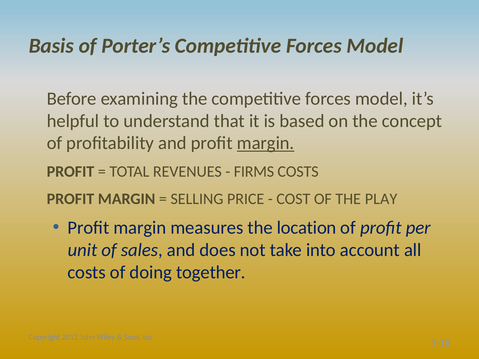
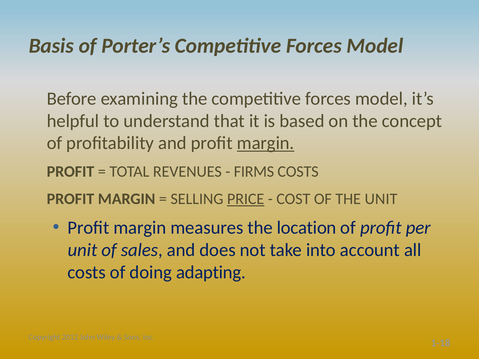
PRICE underline: none -> present
THE PLAY: PLAY -> UNIT
together: together -> adapting
